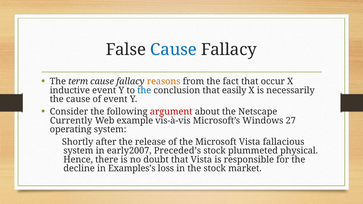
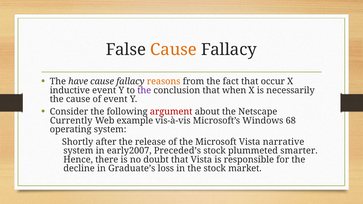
Cause at (174, 50) colour: blue -> orange
term: term -> have
the at (144, 90) colour: blue -> purple
easily: easily -> when
27: 27 -> 68
fallacious: fallacious -> narrative
physical: physical -> smarter
Examples’s: Examples’s -> Graduate’s
